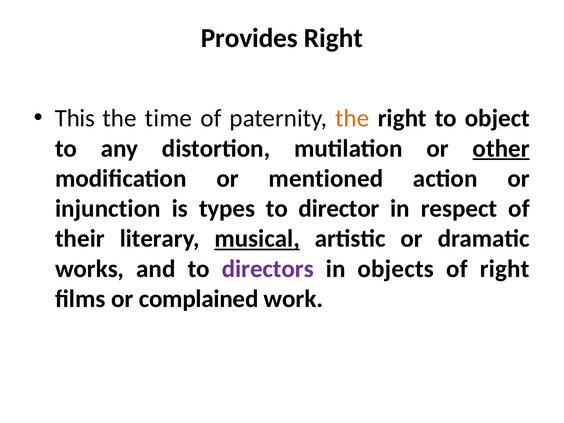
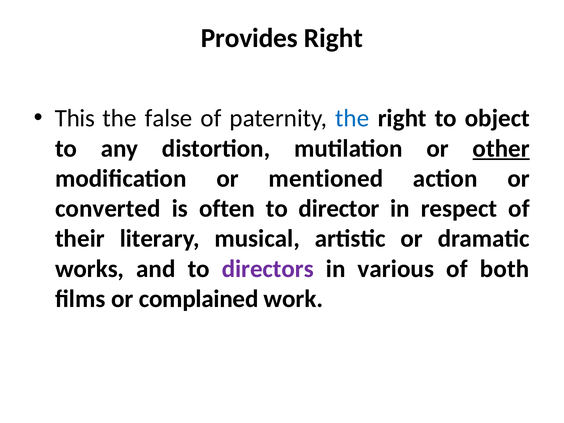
time: time -> false
the at (352, 118) colour: orange -> blue
injunction: injunction -> converted
types: types -> often
musical underline: present -> none
objects: objects -> various
of right: right -> both
